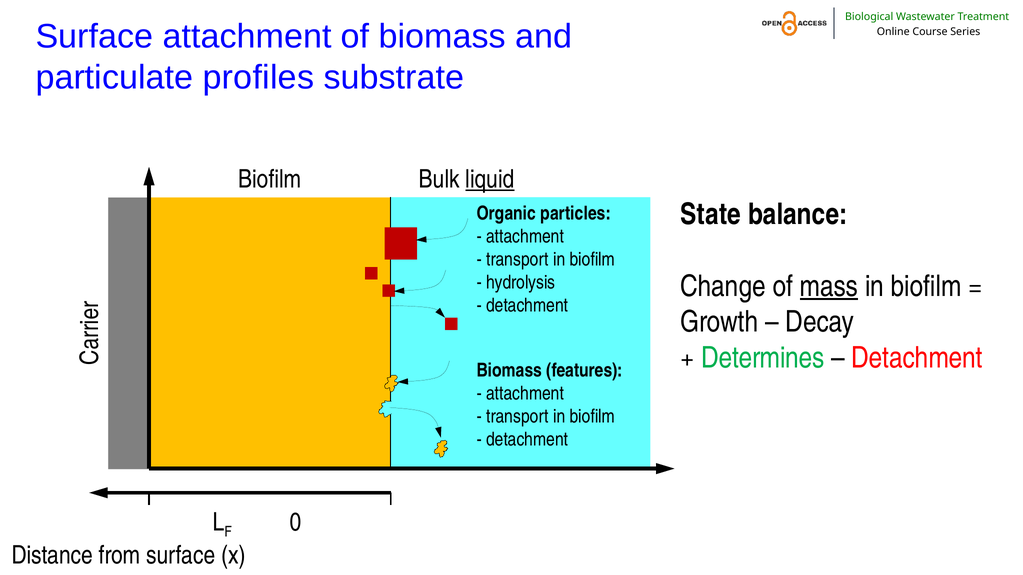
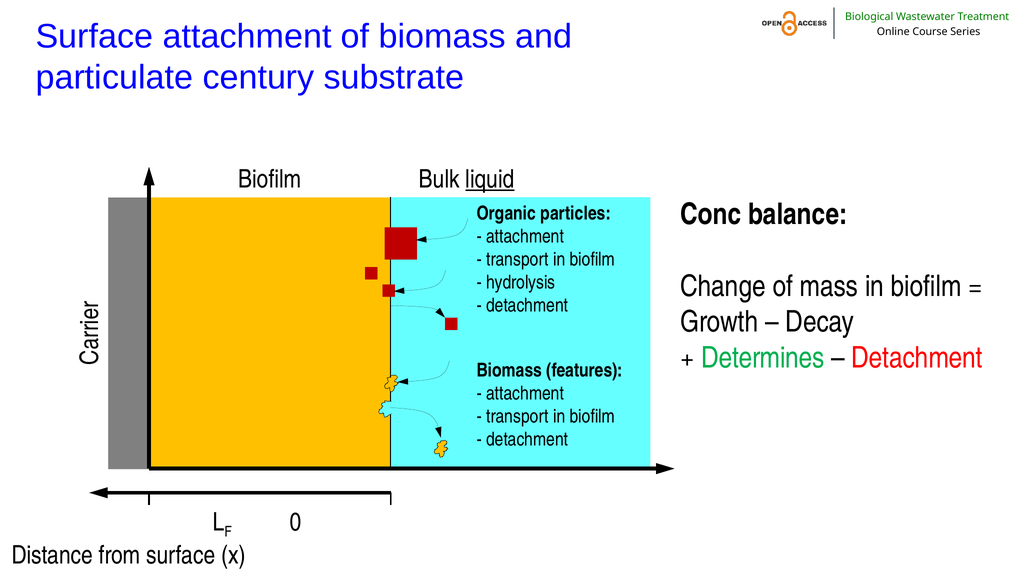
profiles: profiles -> century
State: State -> Conc
mass underline: present -> none
